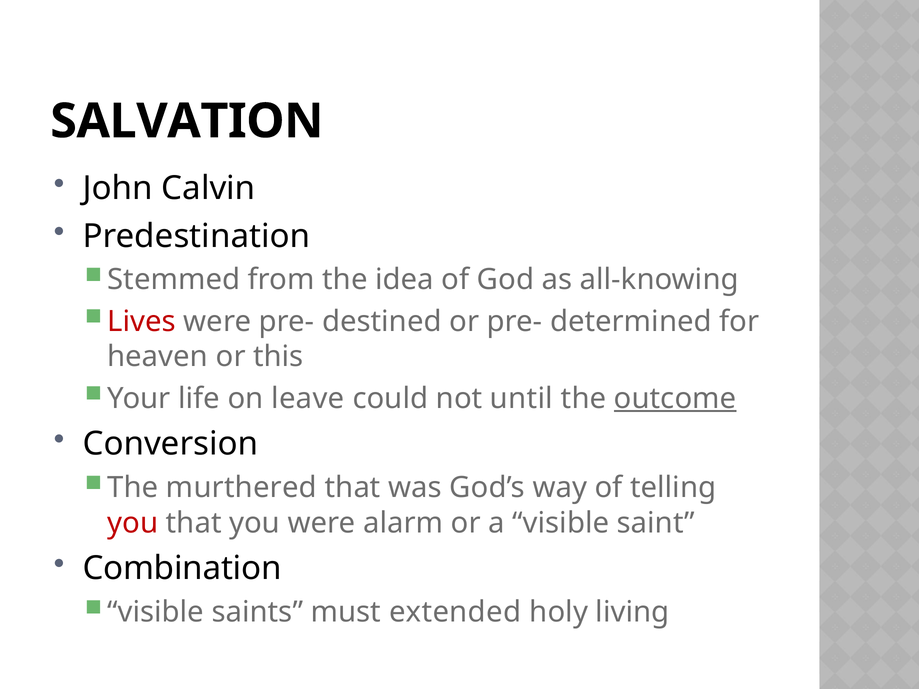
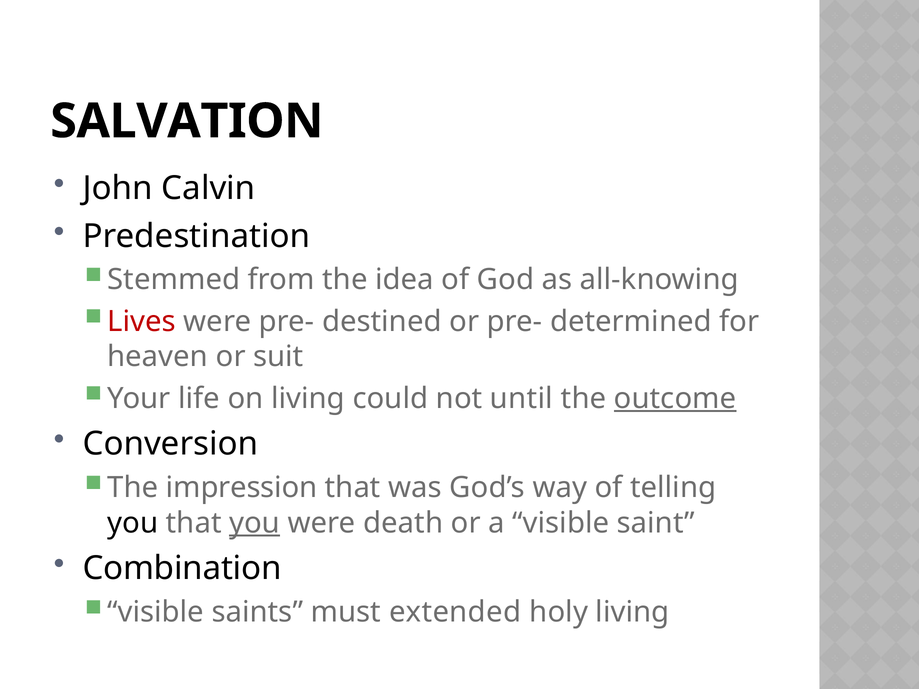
this: this -> suit
on leave: leave -> living
murthered: murthered -> impression
you at (133, 523) colour: red -> black
you at (255, 523) underline: none -> present
alarm: alarm -> death
